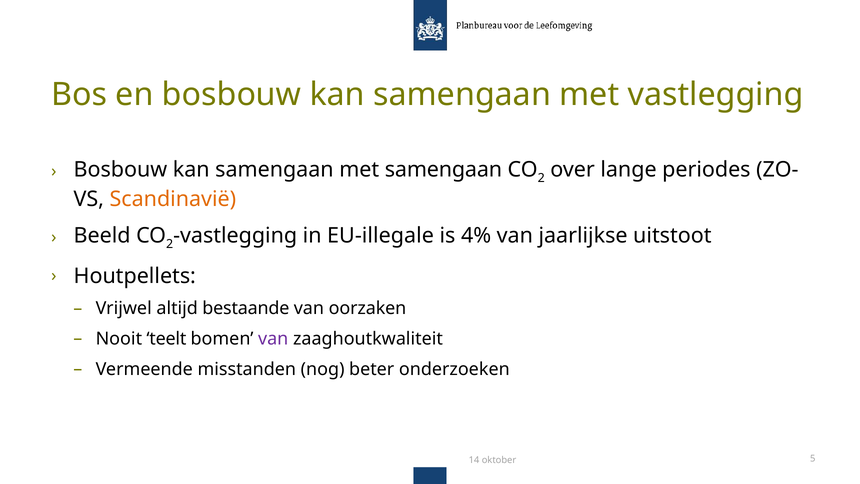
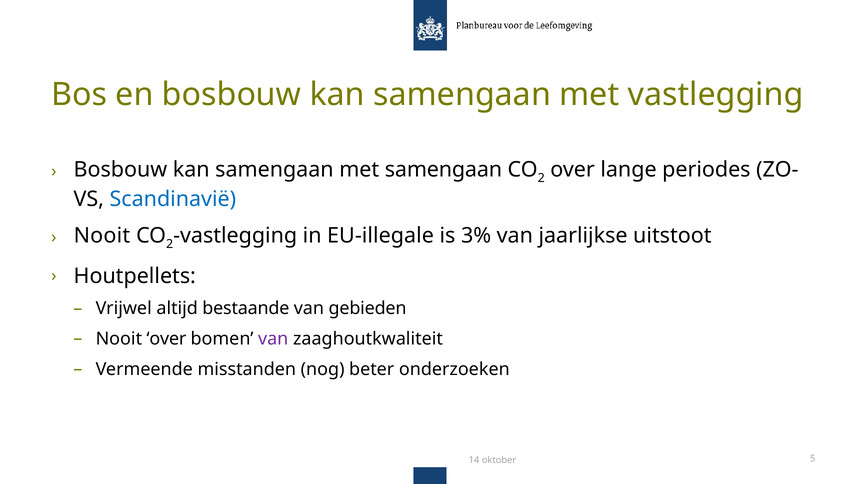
Scandinavië colour: orange -> blue
Beeld at (102, 236): Beeld -> Nooit
4%: 4% -> 3%
oorzaken: oorzaken -> gebieden
Nooit teelt: teelt -> over
